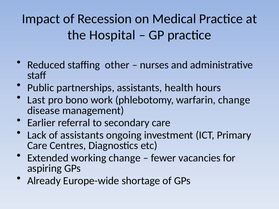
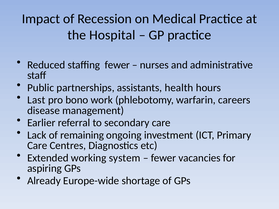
staffing other: other -> fewer
warfarin change: change -> careers
of assistants: assistants -> remaining
working change: change -> system
